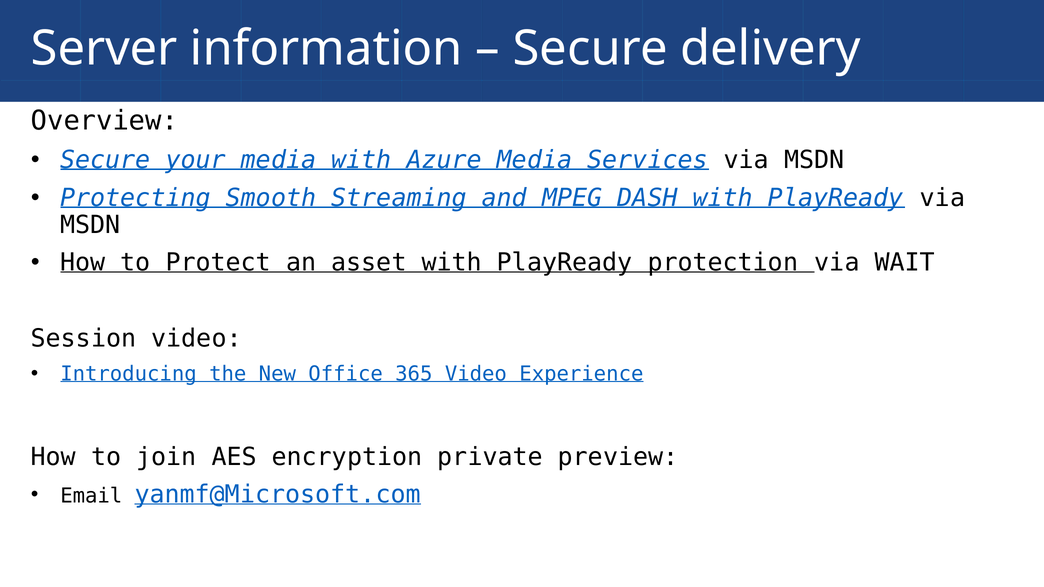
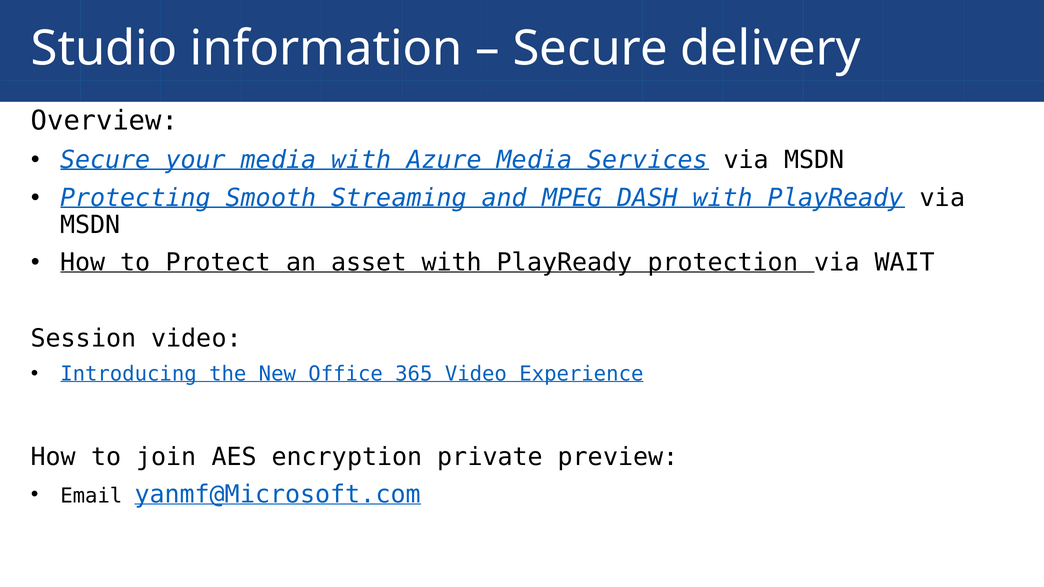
Server: Server -> Studio
